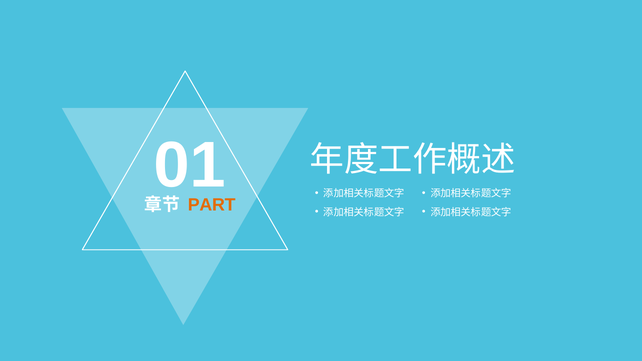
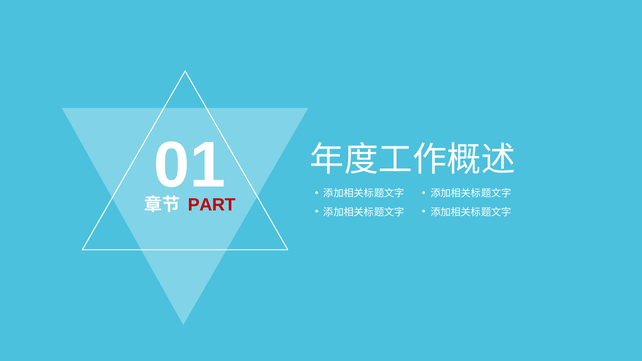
PART colour: orange -> red
